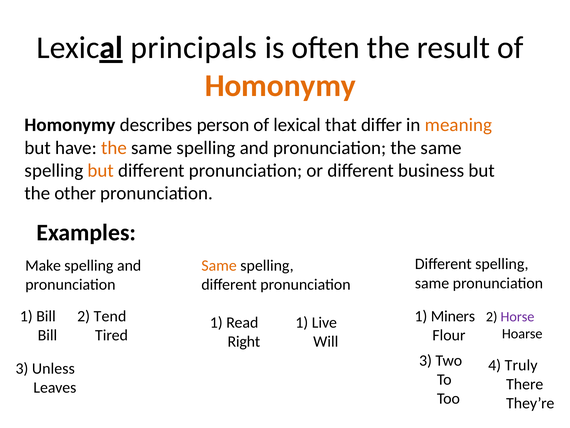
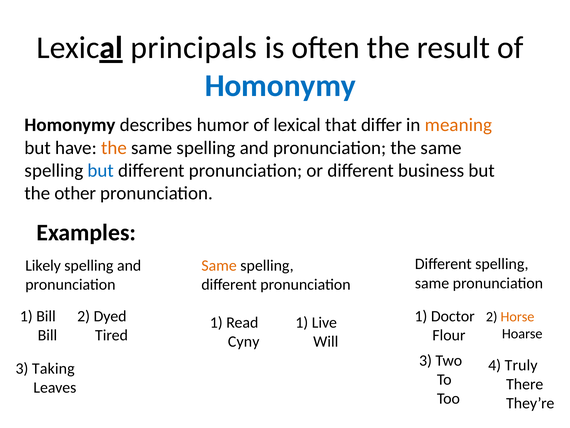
Homonymy at (280, 86) colour: orange -> blue
person: person -> humor
but at (101, 170) colour: orange -> blue
Make: Make -> Likely
Tend: Tend -> Dyed
Miners: Miners -> Doctor
Horse colour: purple -> orange
Right: Right -> Cyny
Unless: Unless -> Taking
